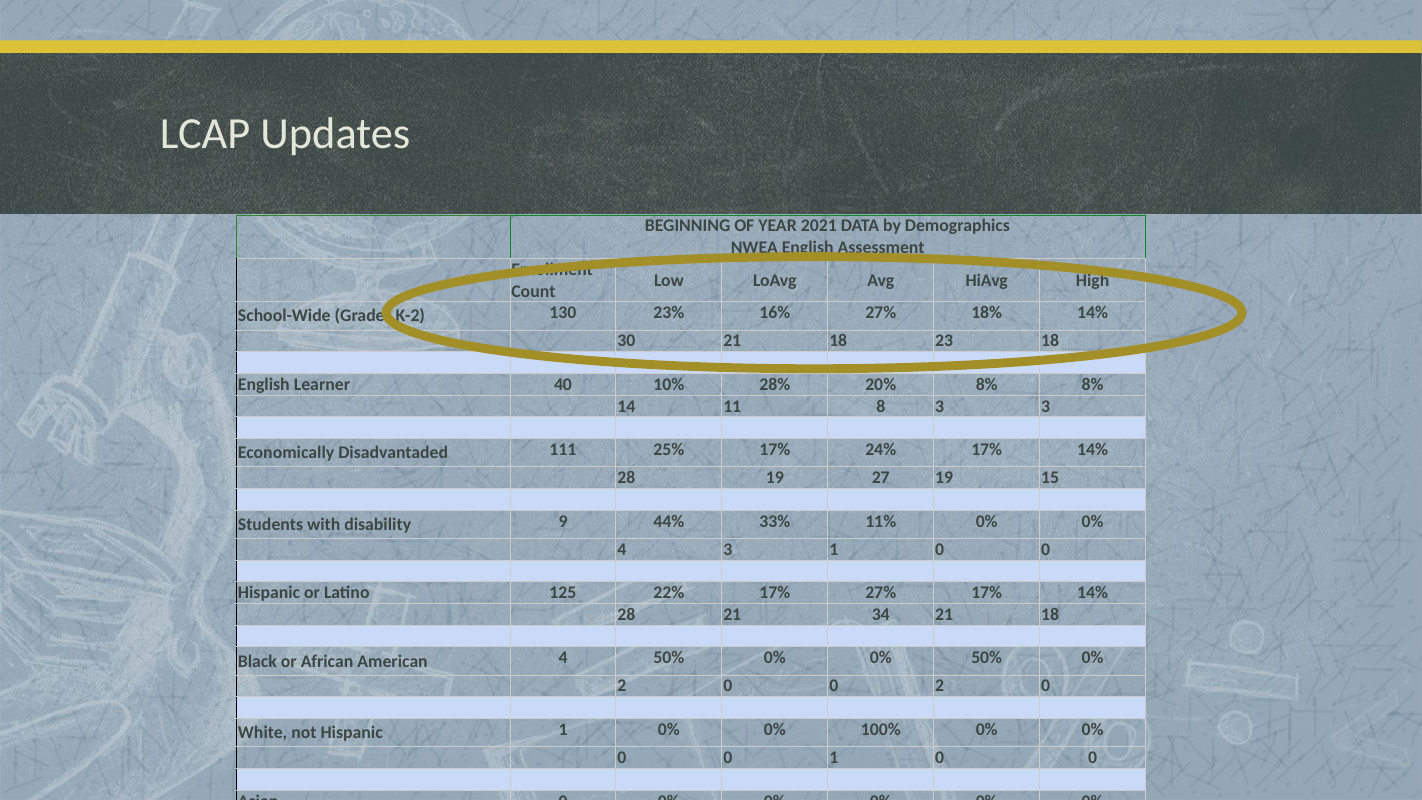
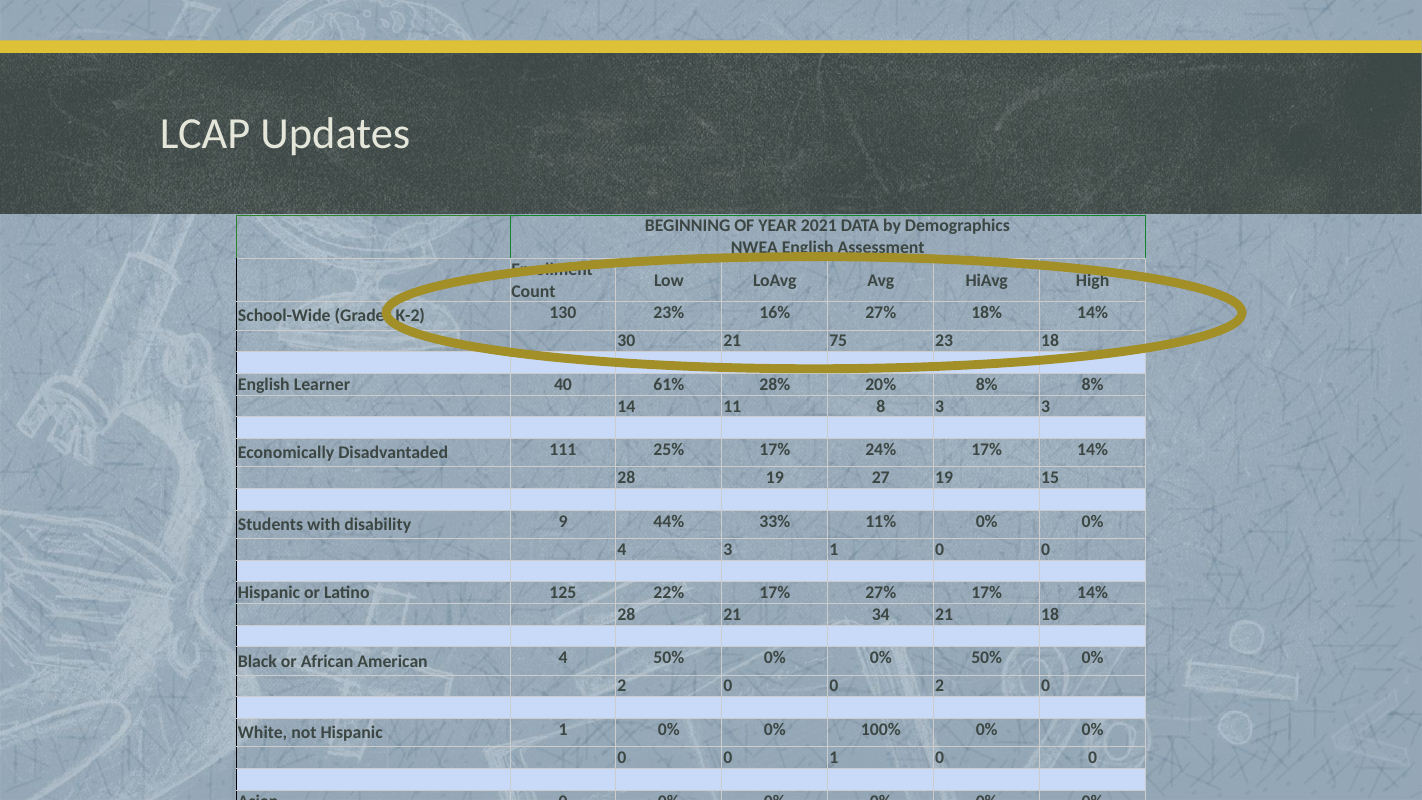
30 21 18: 18 -> 75
10%: 10% -> 61%
